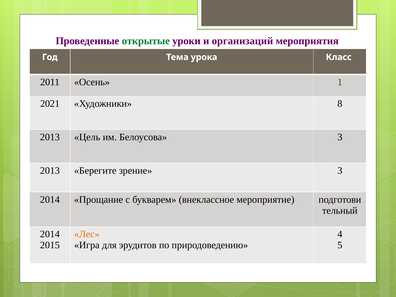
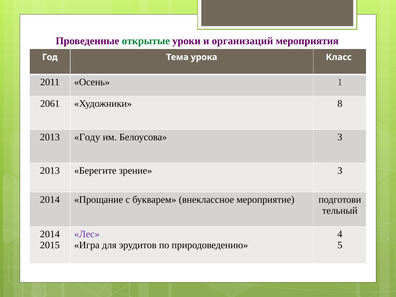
2021: 2021 -> 2061
Цель: Цель -> Году
Лес colour: orange -> purple
